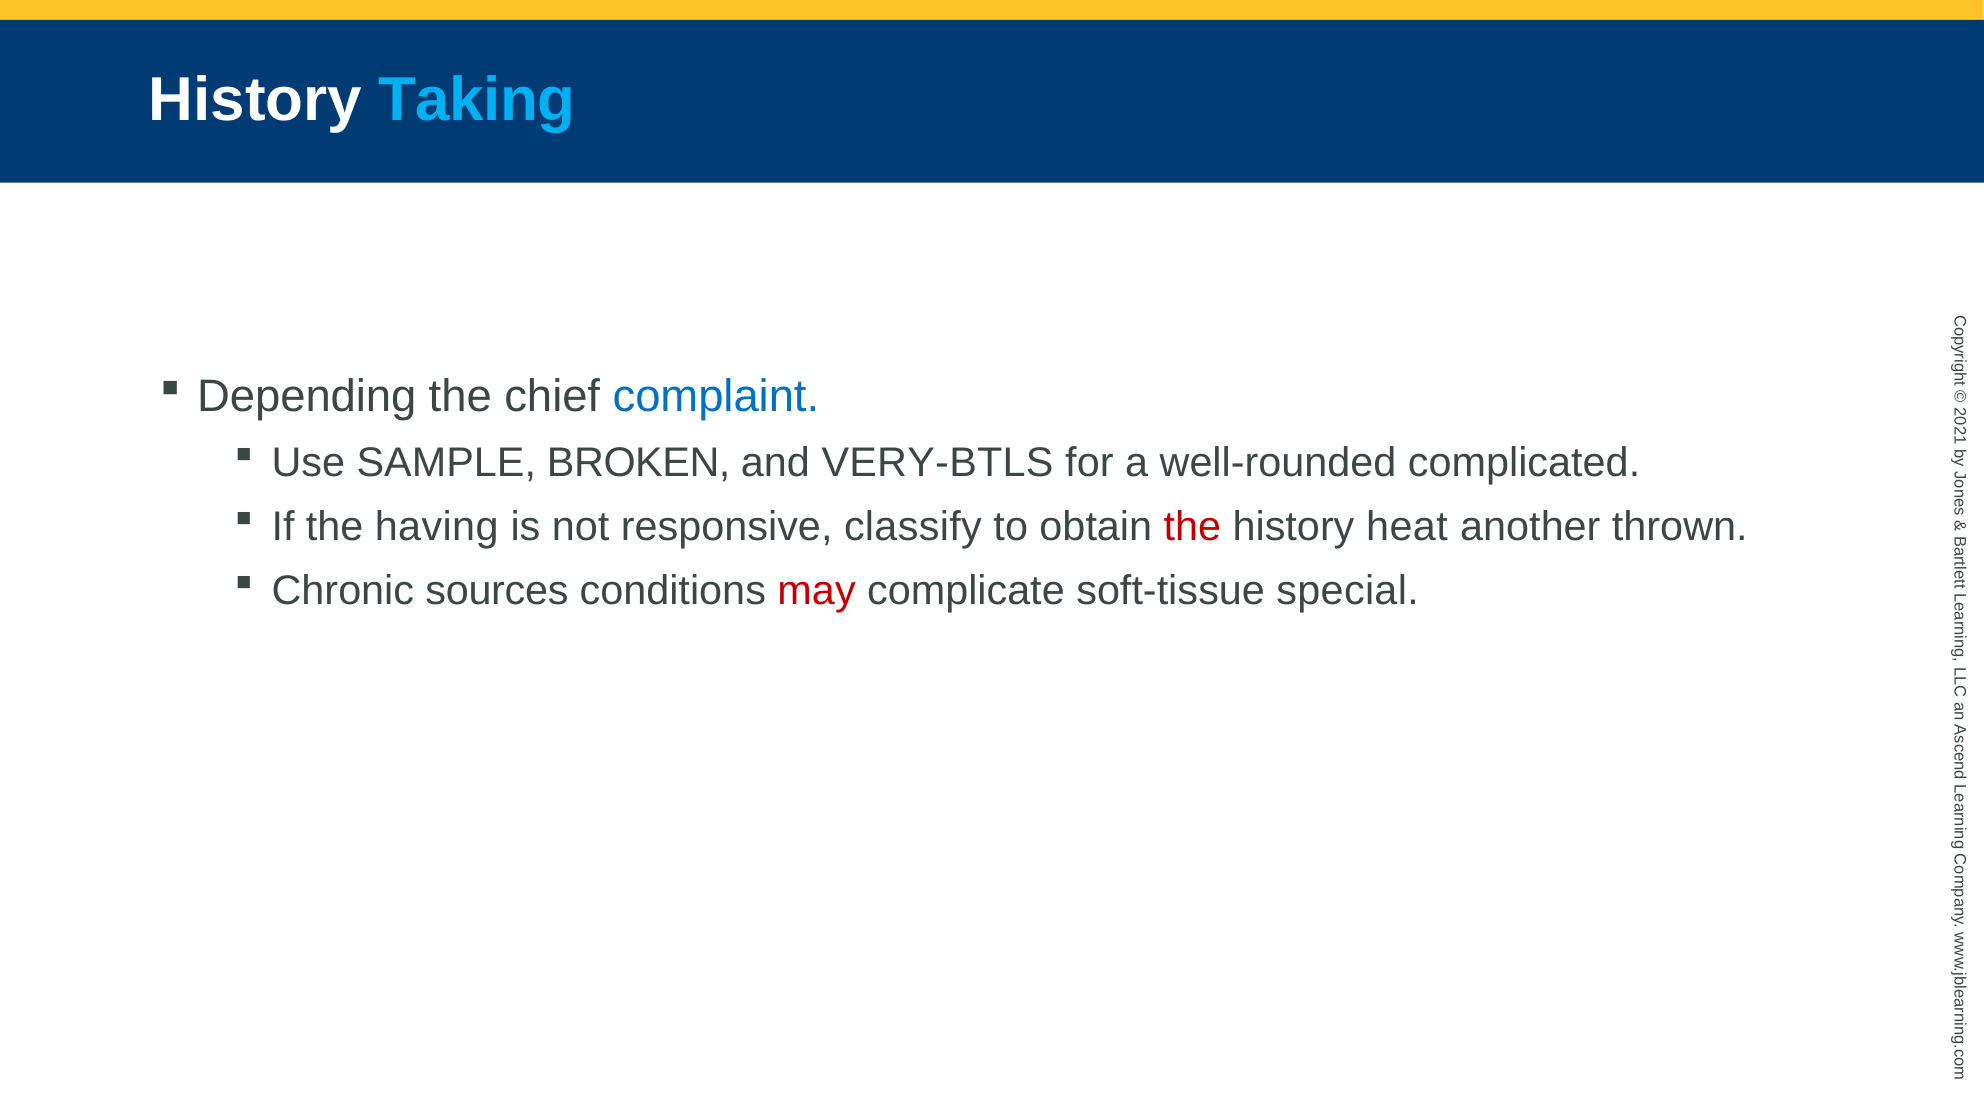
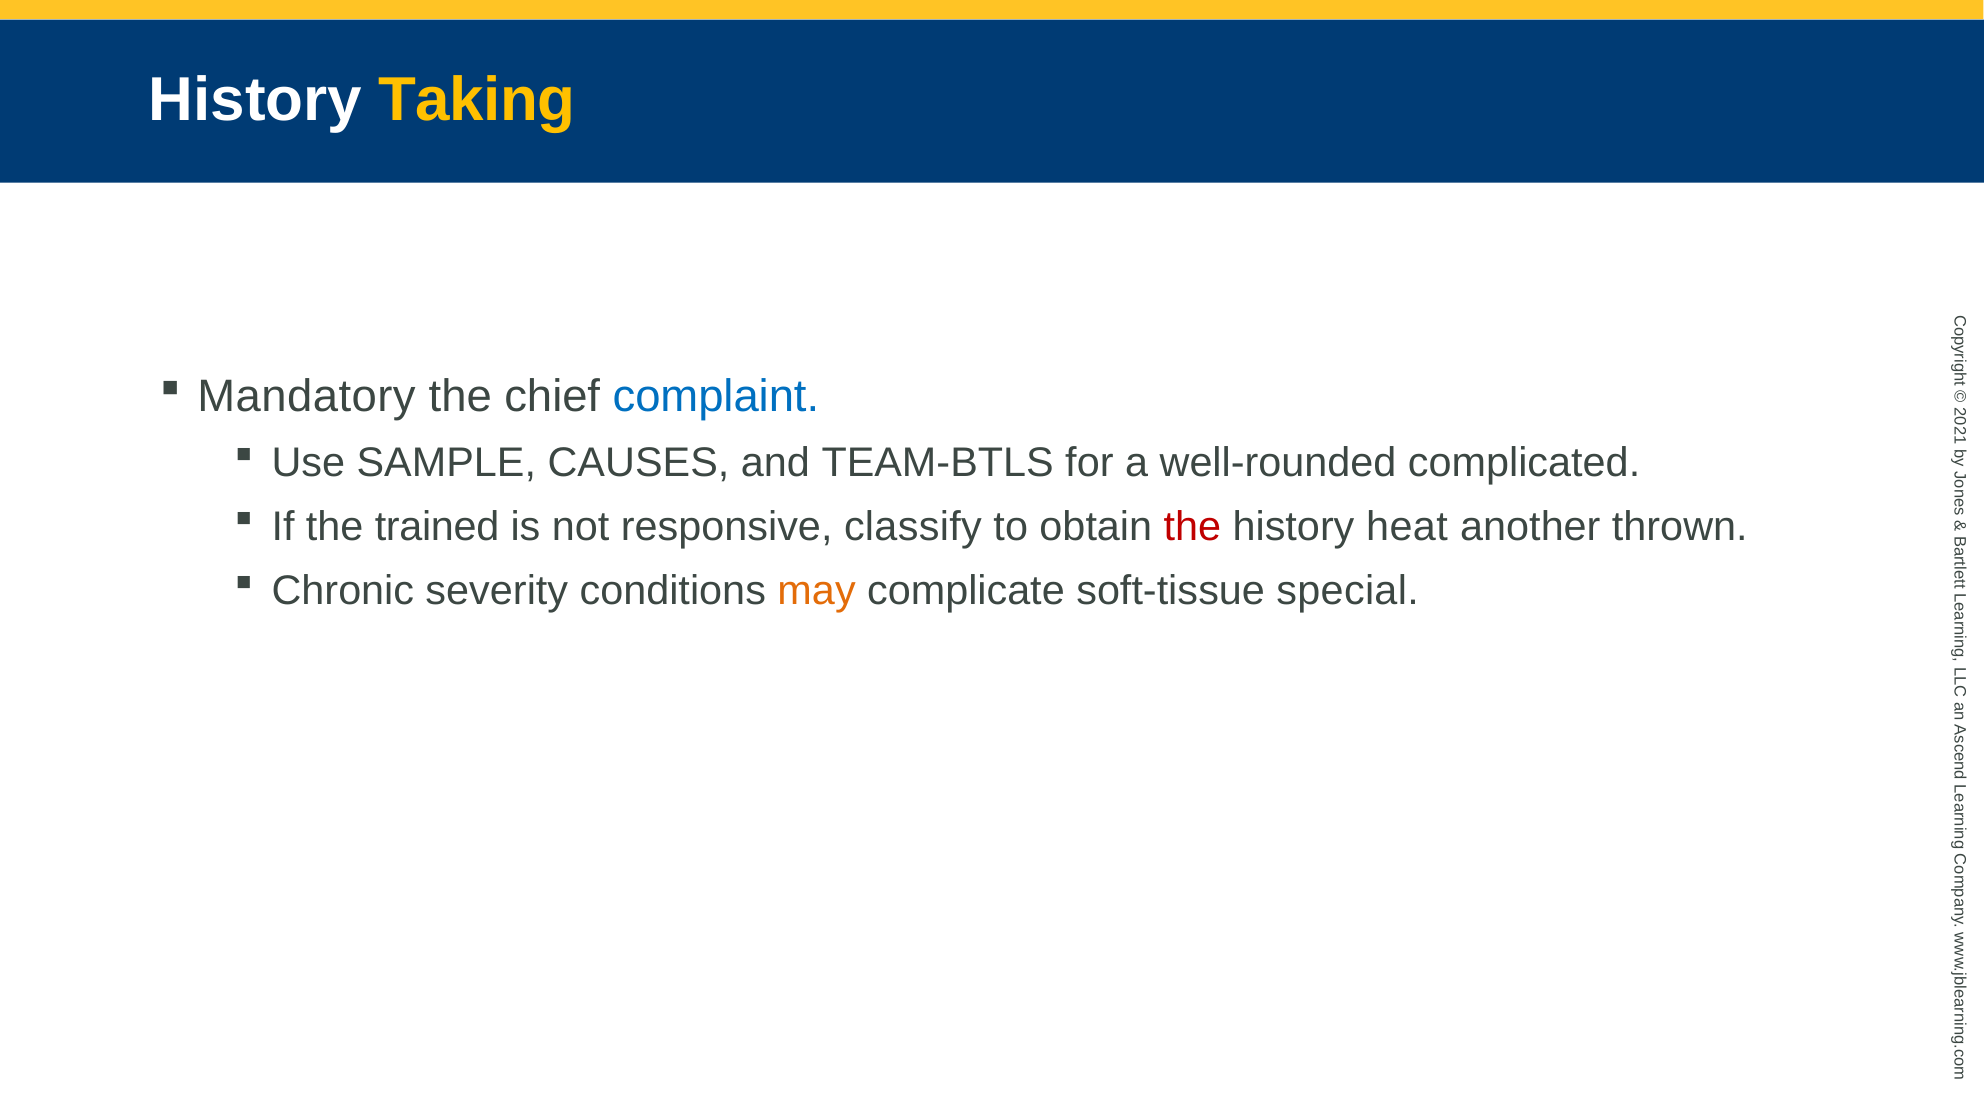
Taking colour: light blue -> yellow
Depending: Depending -> Mandatory
BROKEN: BROKEN -> CAUSES
VERY-BTLS: VERY-BTLS -> TEAM-BTLS
having: having -> trained
sources: sources -> severity
may colour: red -> orange
